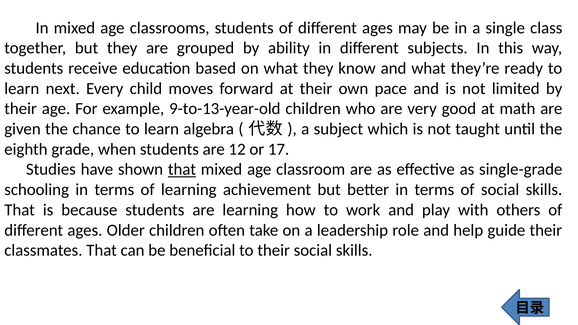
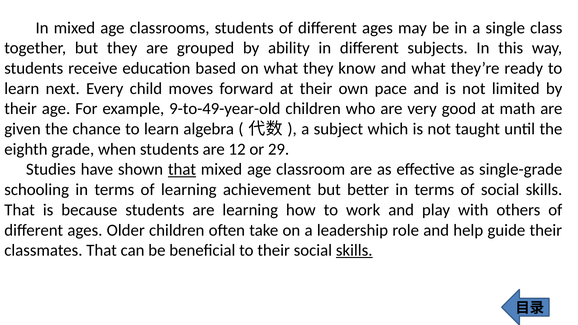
9-to-13-year-old: 9-to-13-year-old -> 9-to-49-year-old
17: 17 -> 29
skills at (354, 250) underline: none -> present
